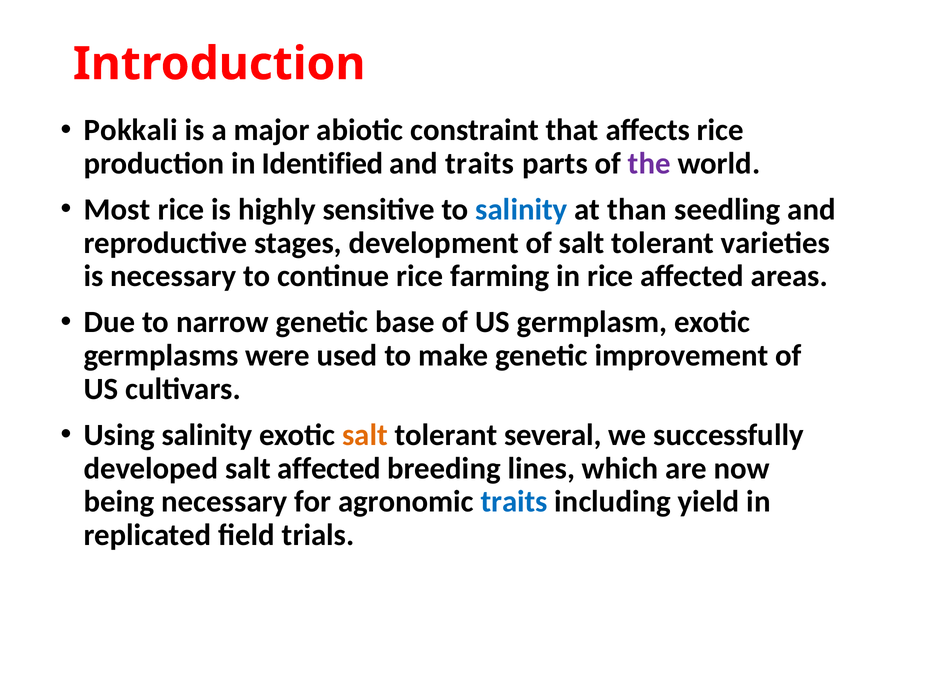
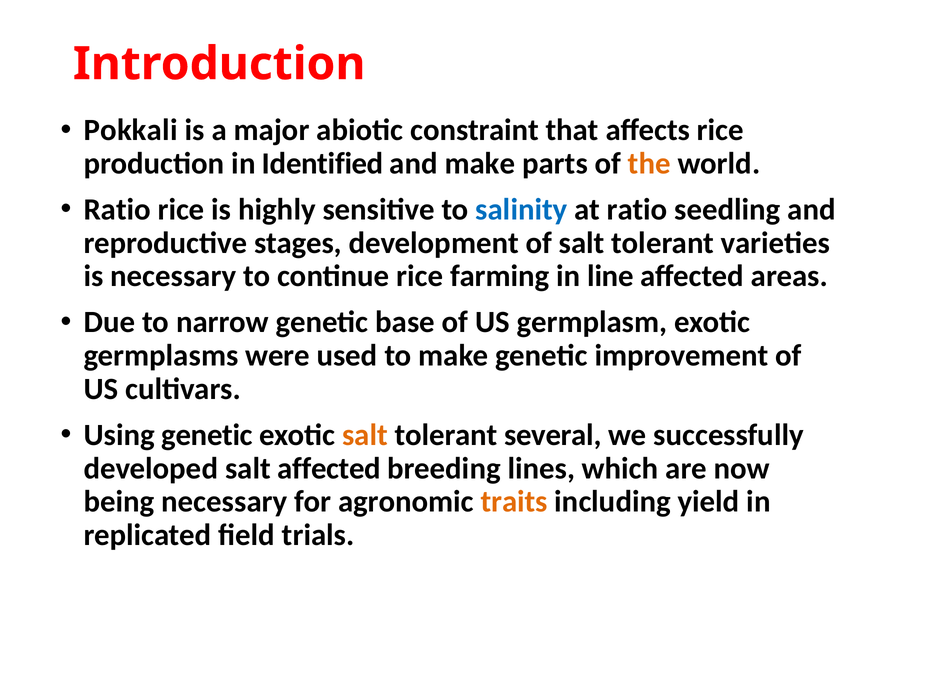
and traits: traits -> make
the colour: purple -> orange
Most at (117, 209): Most -> Ratio
at than: than -> ratio
in rice: rice -> line
Using salinity: salinity -> genetic
traits at (514, 501) colour: blue -> orange
